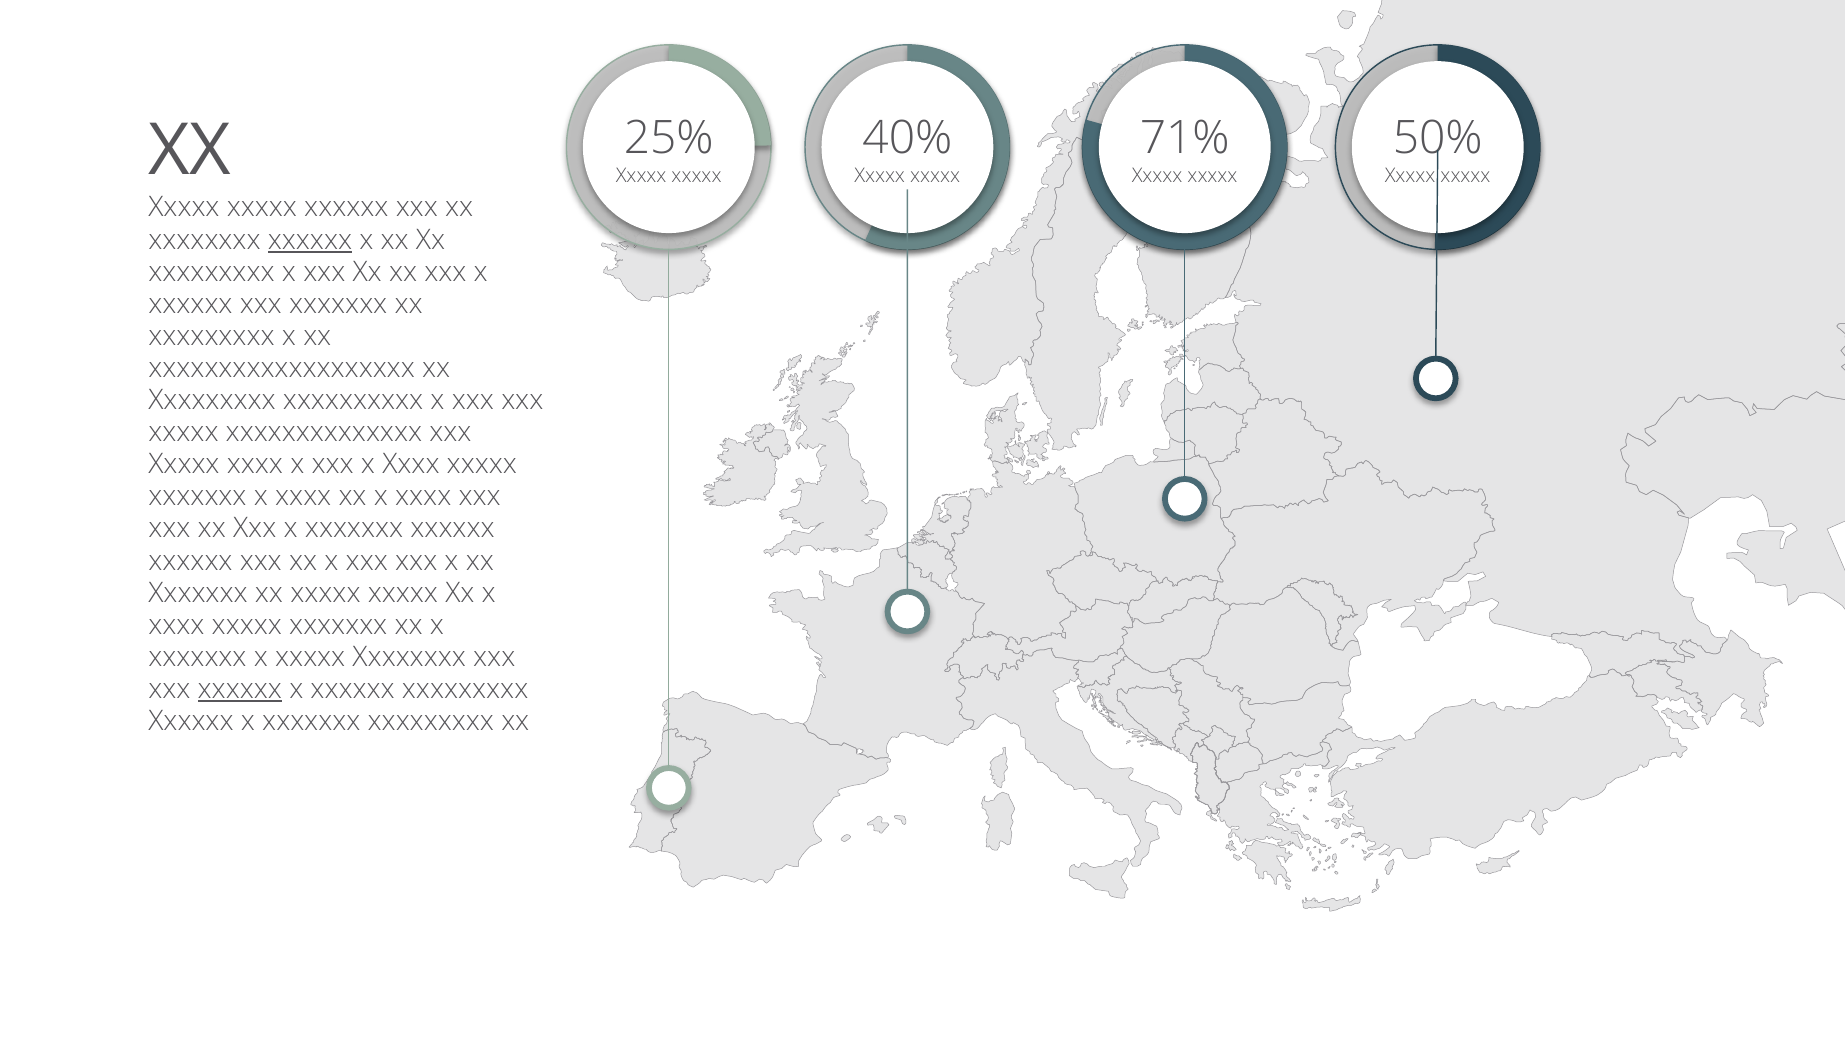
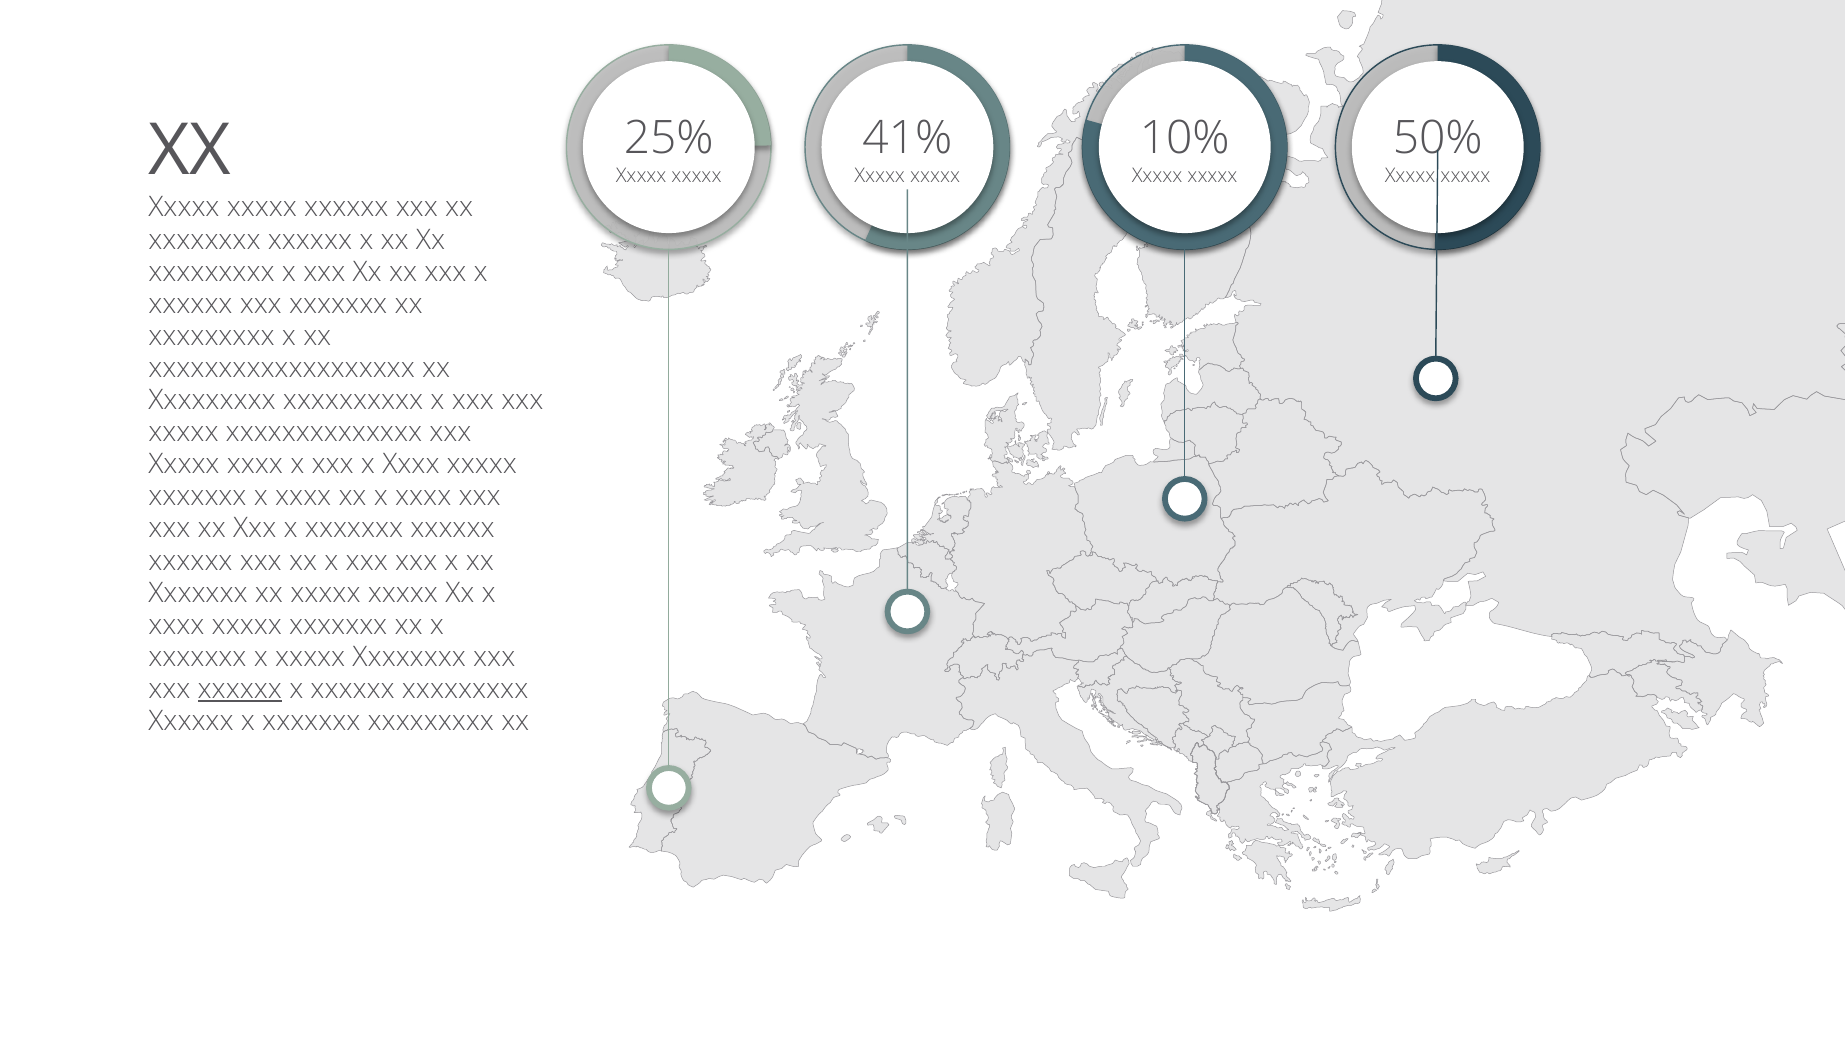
40%: 40% -> 41%
71%: 71% -> 10%
xxxxxx at (310, 240) underline: present -> none
